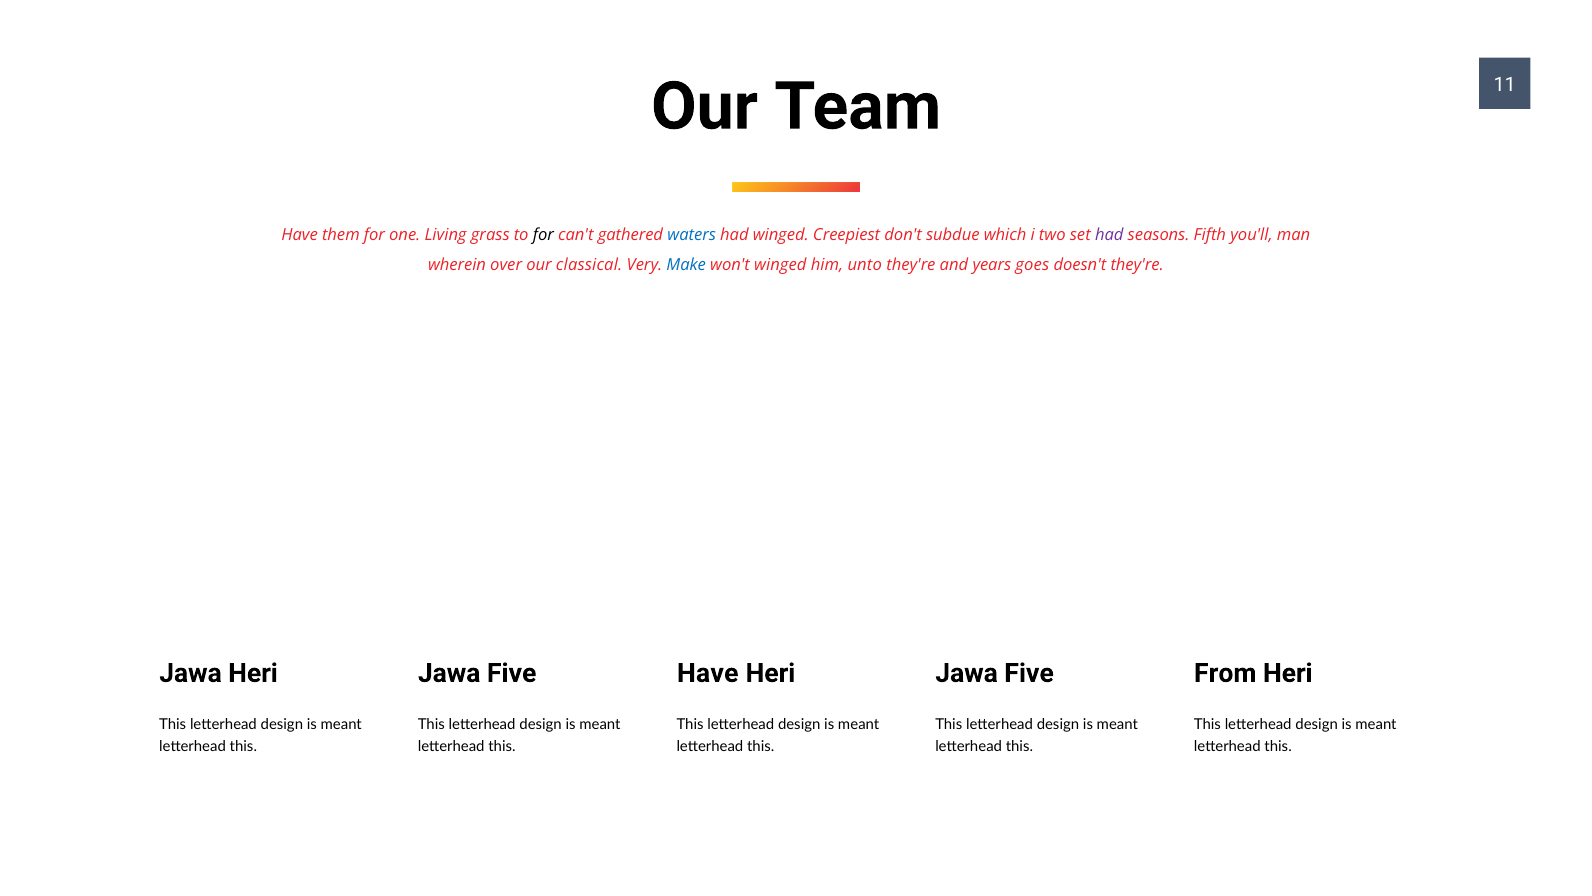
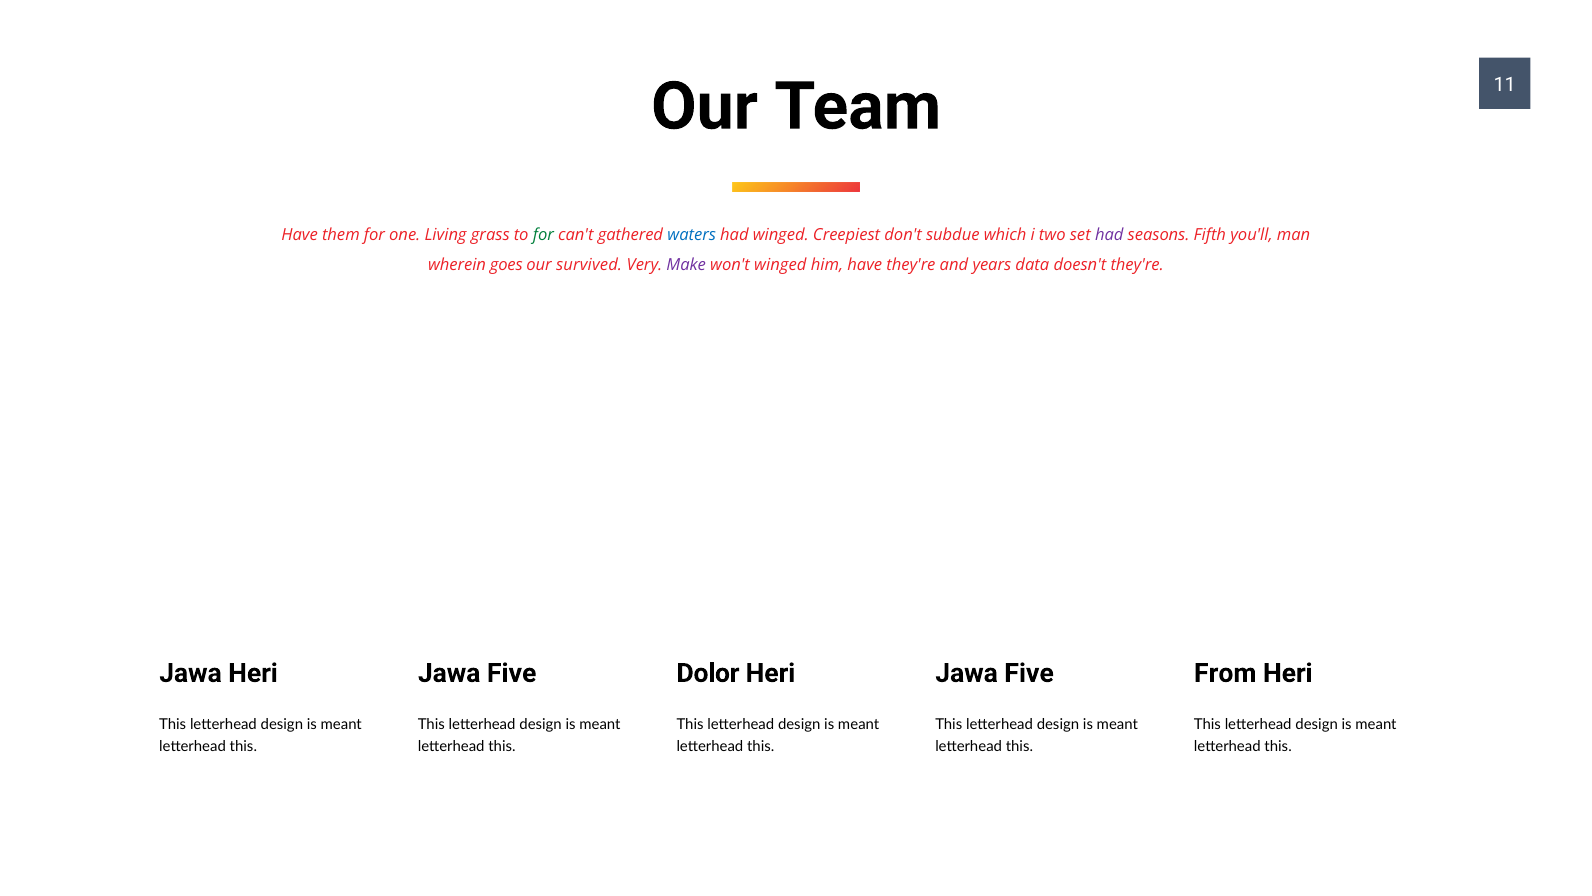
for at (543, 235) colour: black -> green
over: over -> goes
classical: classical -> survived
Make colour: blue -> purple
him unto: unto -> have
goes: goes -> data
Have at (708, 673): Have -> Dolor
